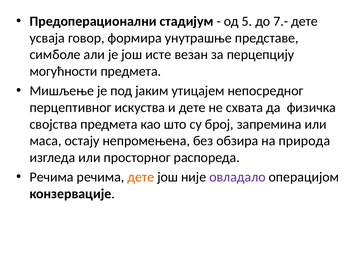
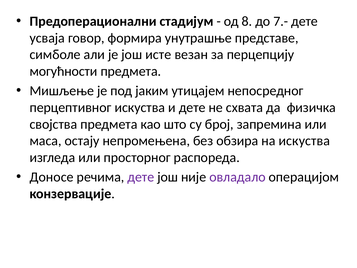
5: 5 -> 8
на природа: природа -> искуства
Речима at (52, 177): Речима -> Доносе
дете at (141, 177) colour: orange -> purple
